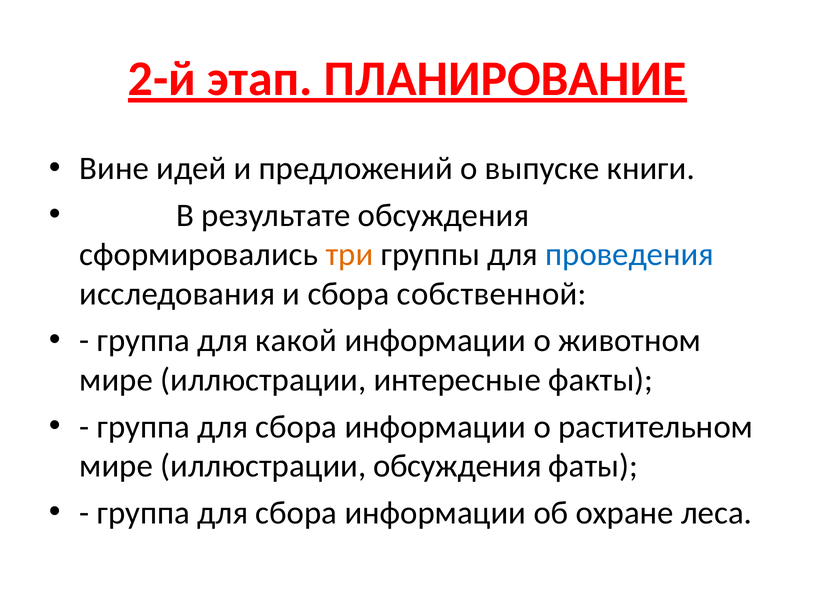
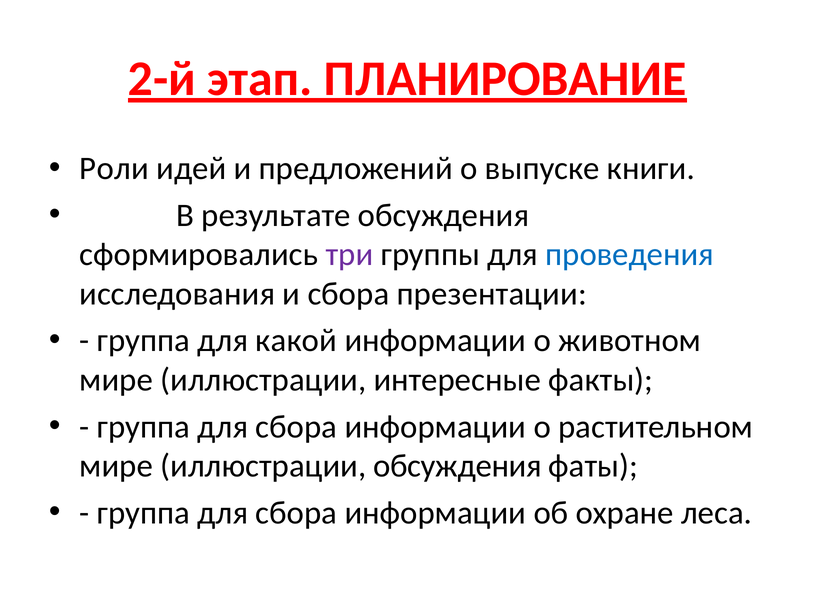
Вине: Вине -> Роли
три colour: orange -> purple
собственной: собственной -> презентации
